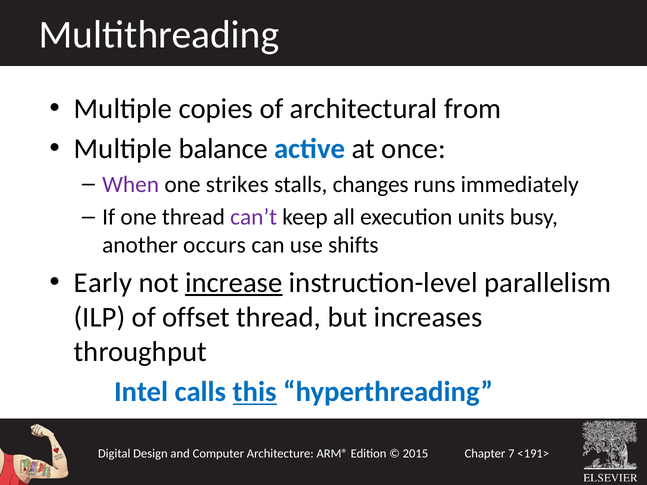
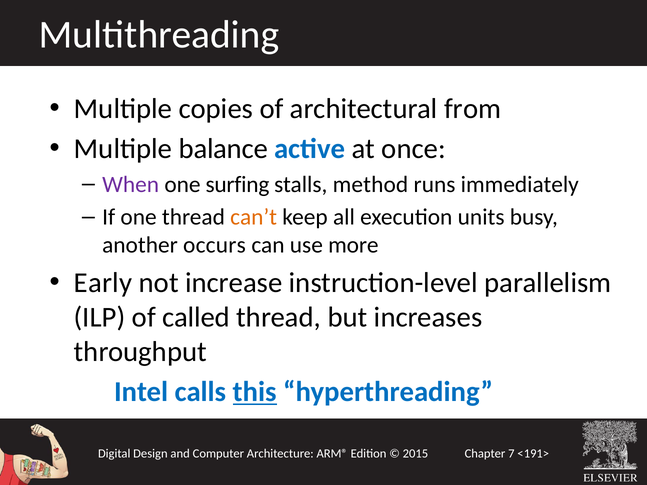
strikes: strikes -> surfing
changes: changes -> method
can’t colour: purple -> orange
shifts: shifts -> more
increase underline: present -> none
offset: offset -> called
